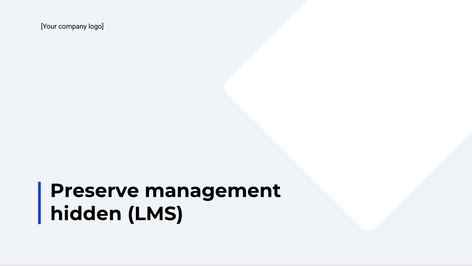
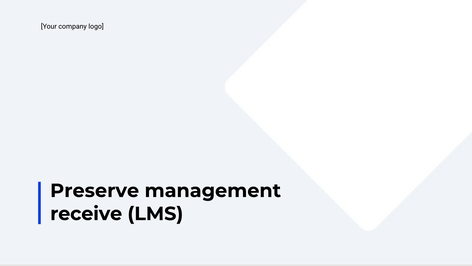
hidden: hidden -> receive
